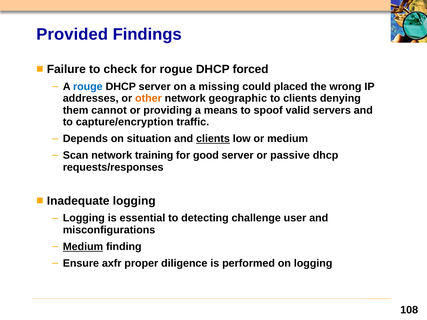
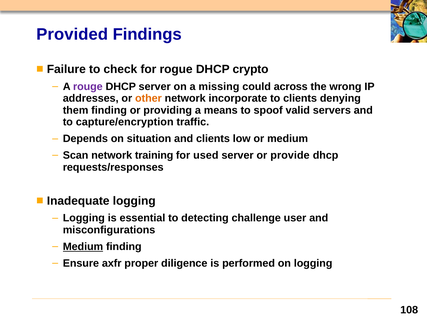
forced: forced -> crypto
rouge colour: blue -> purple
placed: placed -> across
geographic: geographic -> incorporate
them cannot: cannot -> finding
clients at (213, 139) underline: present -> none
good: good -> used
passive: passive -> provide
